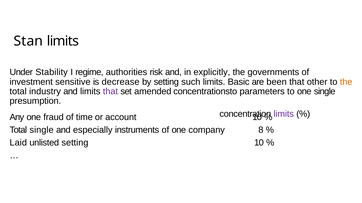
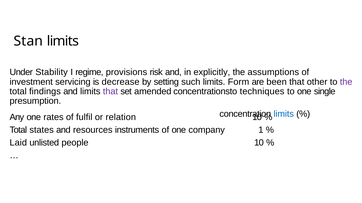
authorities: authorities -> provisions
governments: governments -> assumptions
sensitive: sensitive -> servicing
Basic: Basic -> Form
the at (346, 82) colour: orange -> purple
industry: industry -> findings
parameters: parameters -> techniques
limits at (284, 114) colour: purple -> blue
fraud: fraud -> rates
time: time -> fulfil
account: account -> relation
Total single: single -> states
especially: especially -> resources
8: 8 -> 1
unlisted setting: setting -> people
